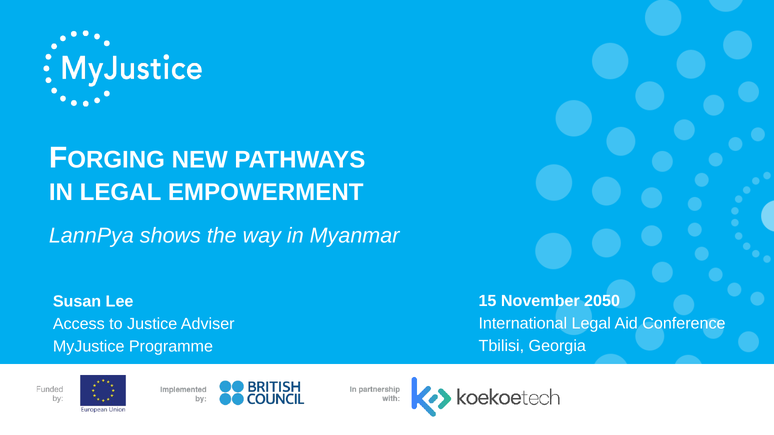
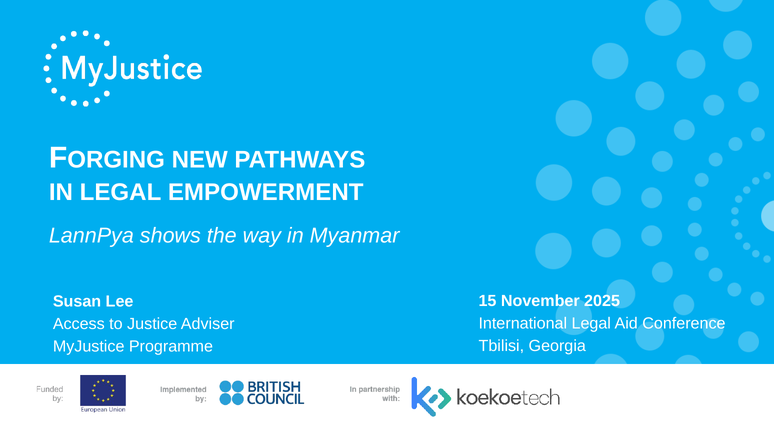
2050: 2050 -> 2025
